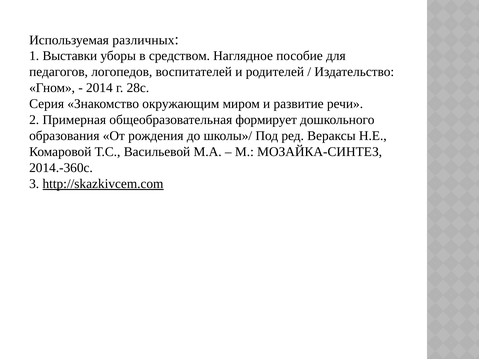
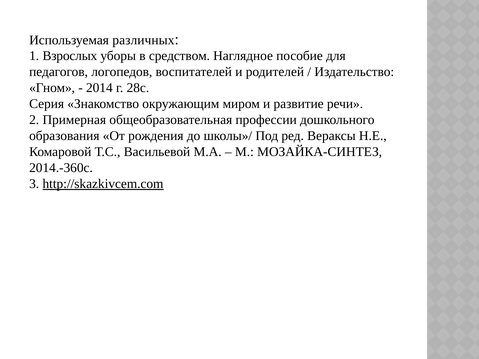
Выставки: Выставки -> Взрослых
формирует: формирует -> профессии
